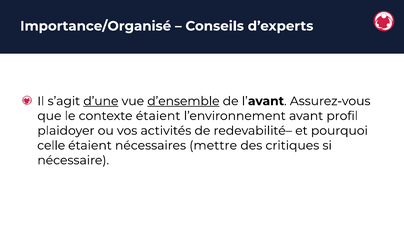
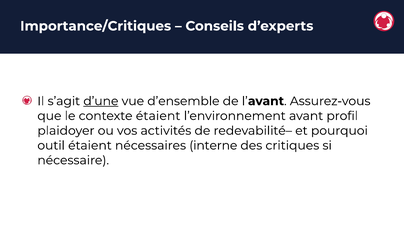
Importance/Organisé: Importance/Organisé -> Importance/Critiques
d’ensemble underline: present -> none
celle: celle -> outil
mettre: mettre -> interne
